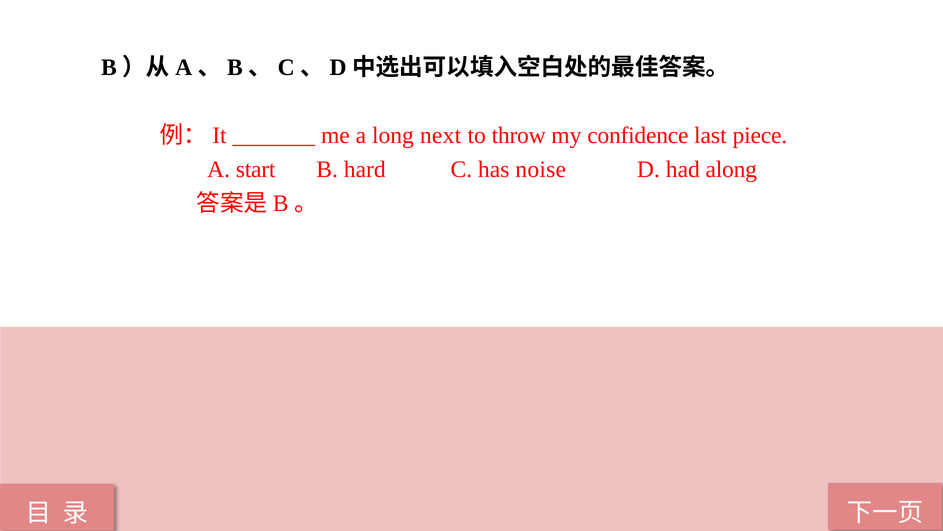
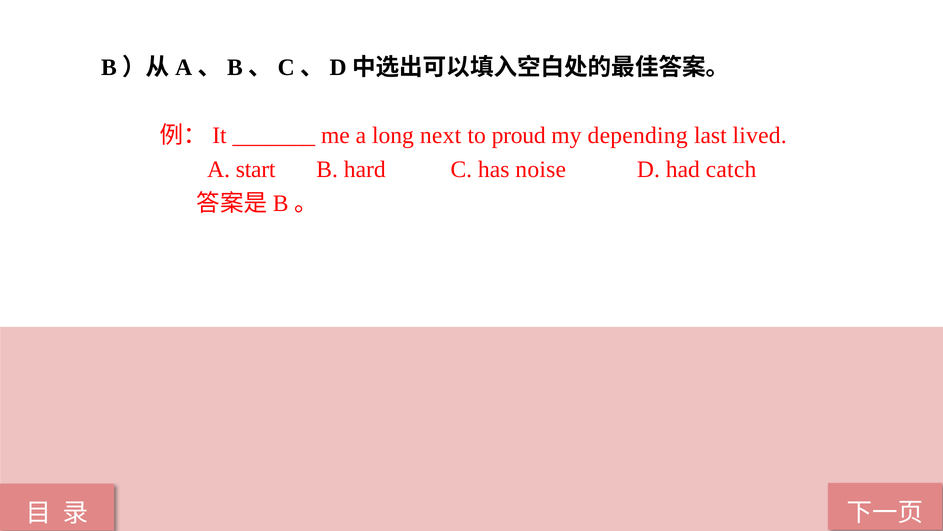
throw: throw -> proud
confidence: confidence -> depending
piece: piece -> lived
along: along -> catch
